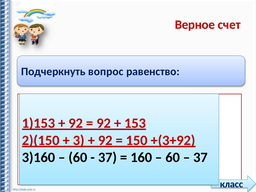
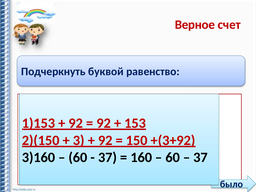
вопрос: вопрос -> буквой
класс: класс -> было
